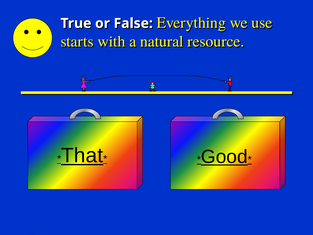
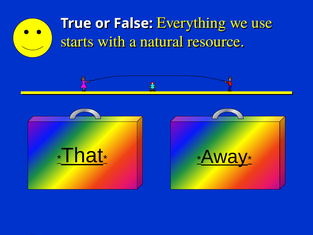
Good: Good -> Away
